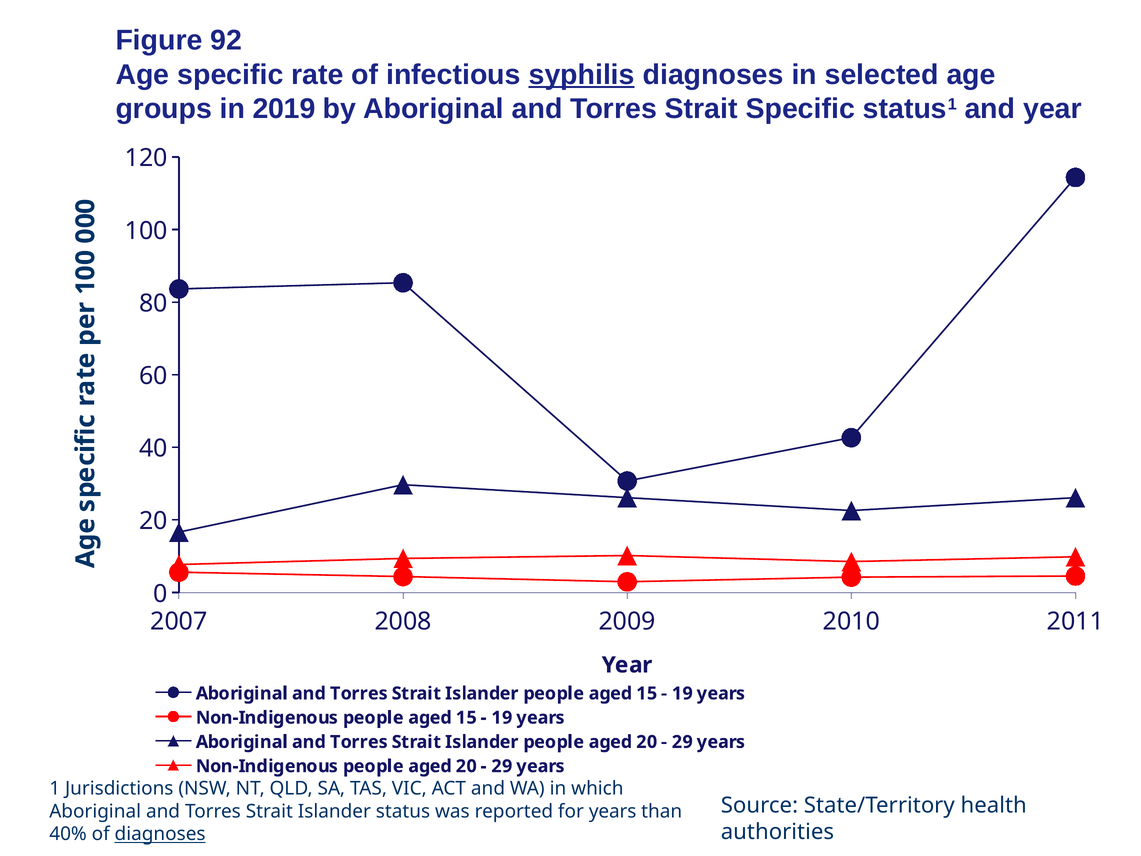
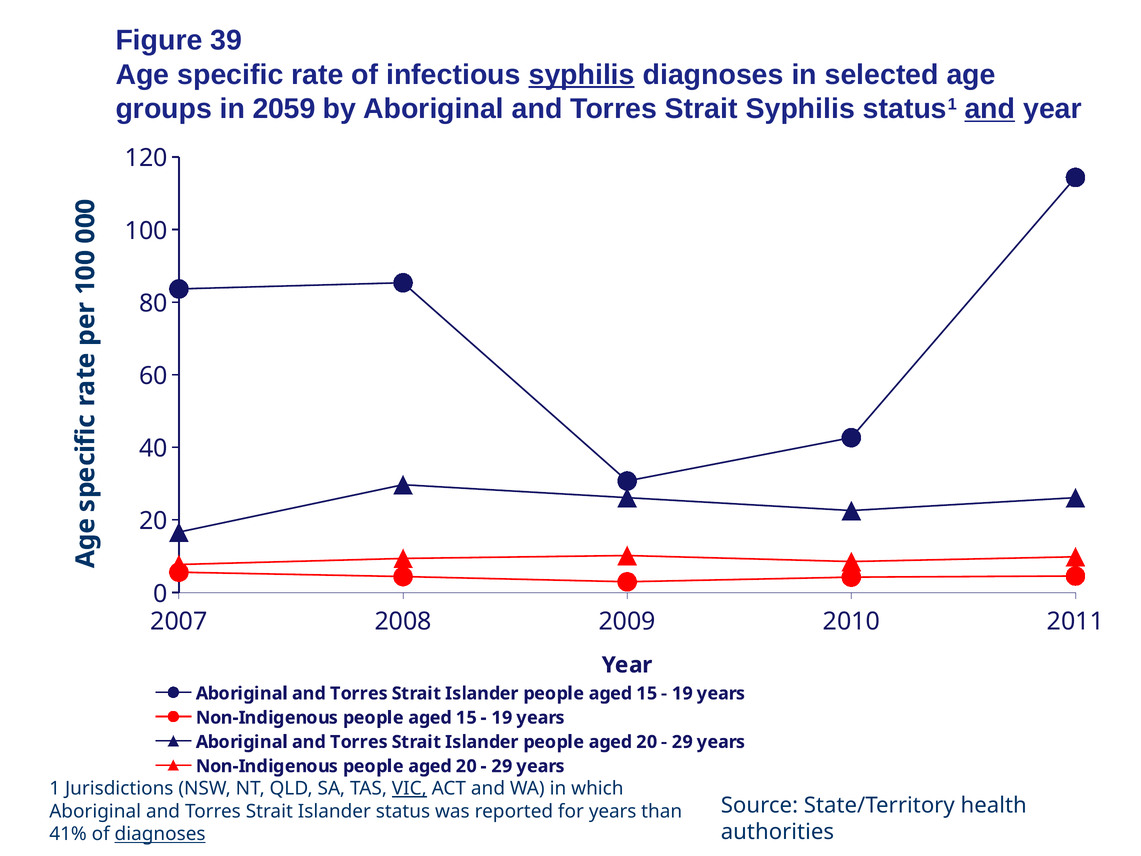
92: 92 -> 39
2019: 2019 -> 2059
Strait Specific: Specific -> Syphilis
and at (990, 109) underline: none -> present
VIC underline: none -> present
40%: 40% -> 41%
